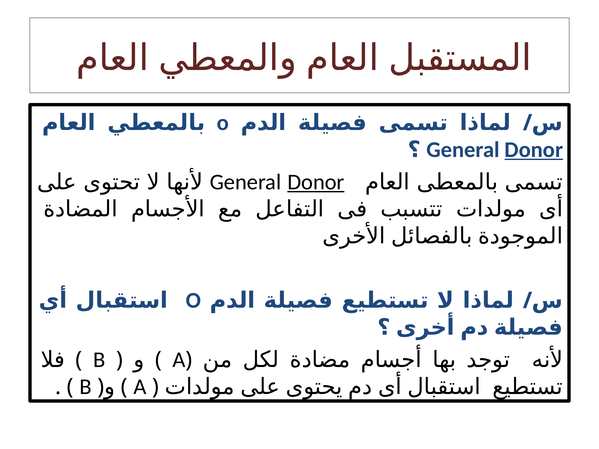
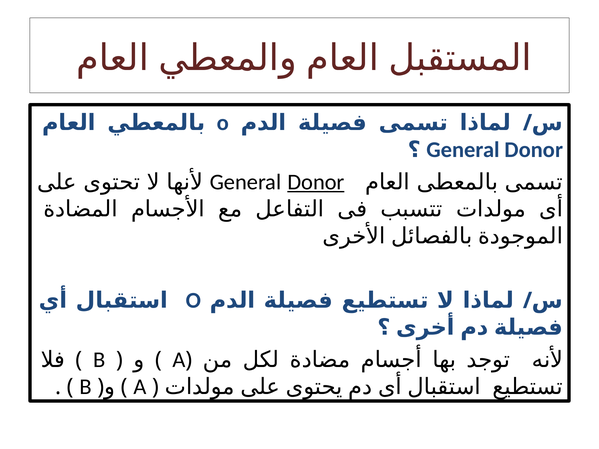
Donor at (534, 150) underline: present -> none
